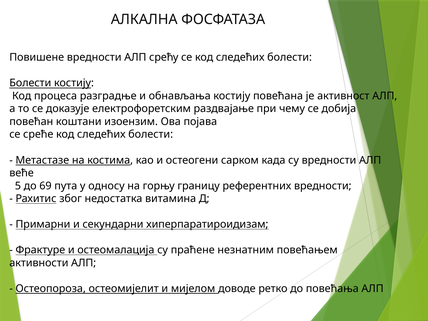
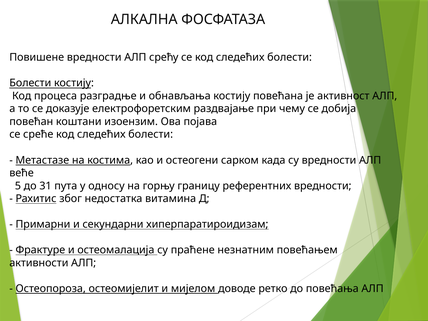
69: 69 -> 31
